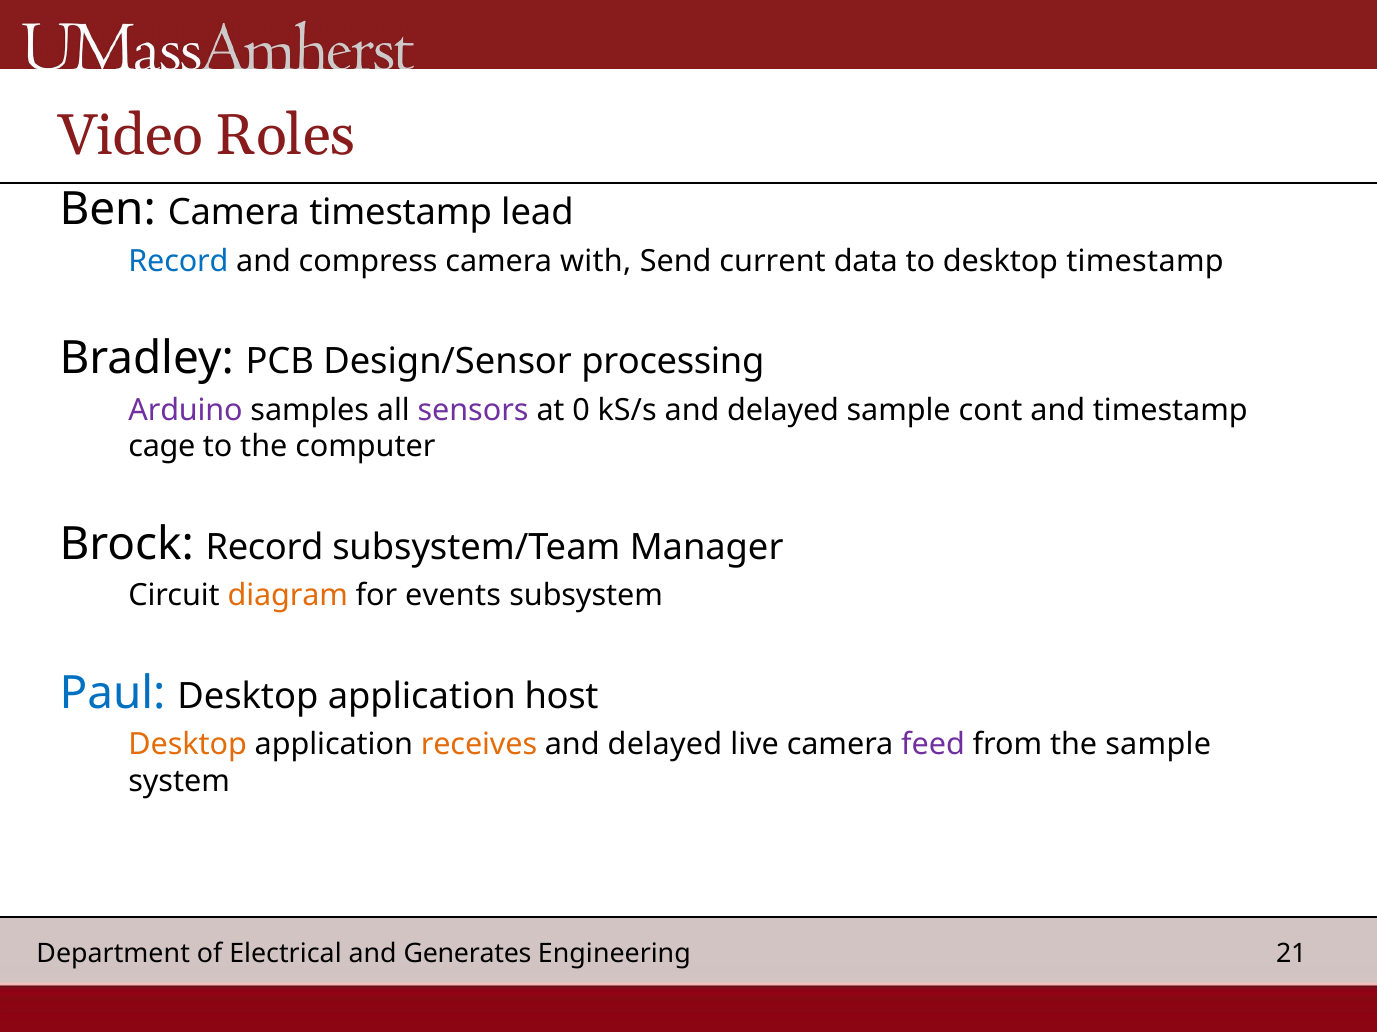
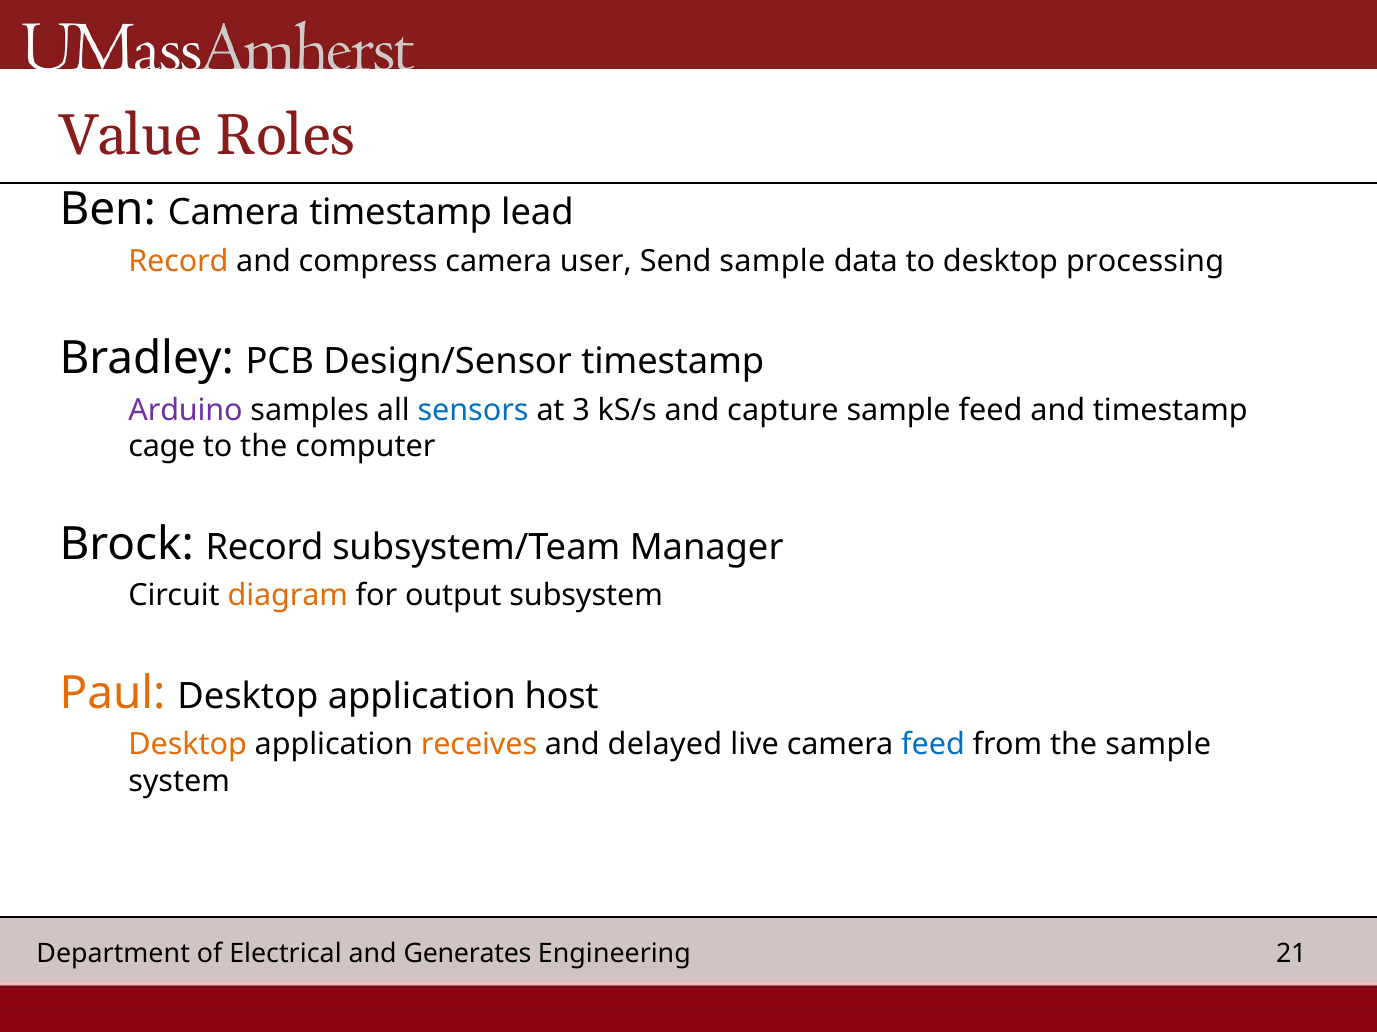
Video: Video -> Value
Record at (178, 261) colour: blue -> orange
with: with -> user
Send current: current -> sample
desktop timestamp: timestamp -> processing
Design/Sensor processing: processing -> timestamp
sensors colour: purple -> blue
0: 0 -> 3
kS/s and delayed: delayed -> capture
sample cont: cont -> feed
events: events -> output
Paul colour: blue -> orange
feed at (933, 745) colour: purple -> blue
